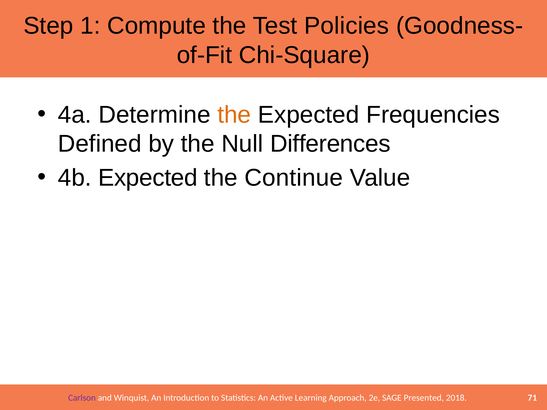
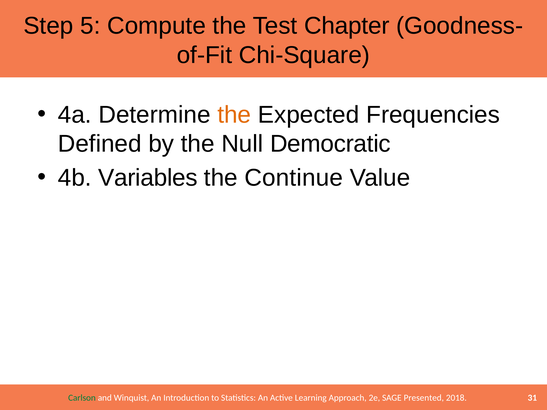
1: 1 -> 5
Policies: Policies -> Chapter
Differences: Differences -> Democratic
4b Expected: Expected -> Variables
Carlson colour: purple -> green
71: 71 -> 31
